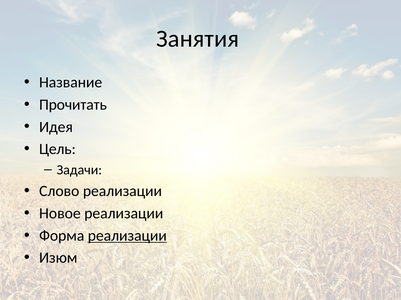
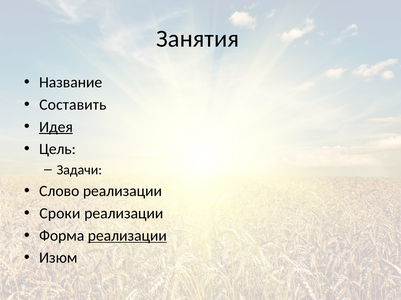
Прочитать: Прочитать -> Составить
Идея underline: none -> present
Новое: Новое -> Сроки
